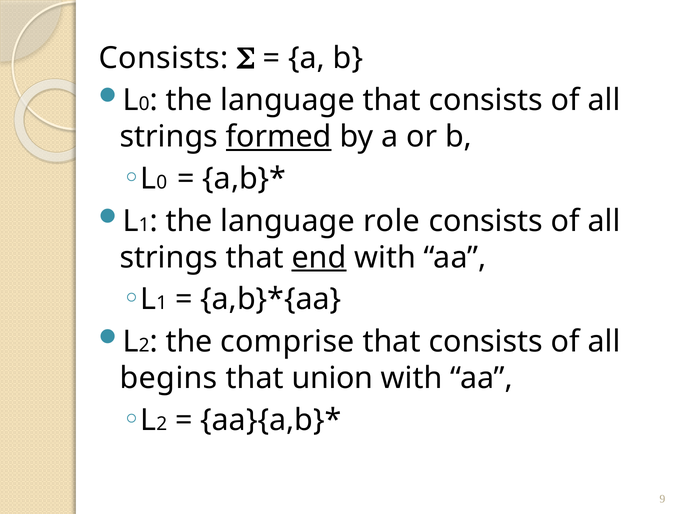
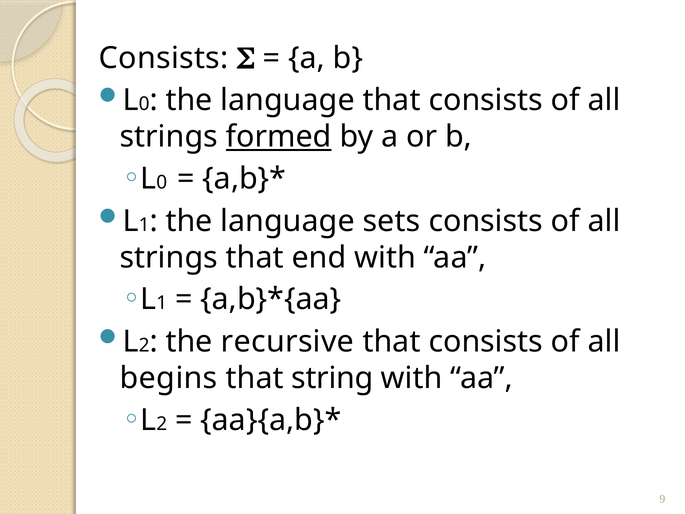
role: role -> sets
end underline: present -> none
comprise: comprise -> recursive
union: union -> string
